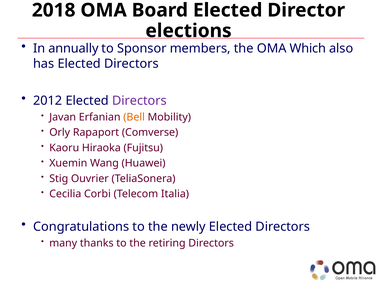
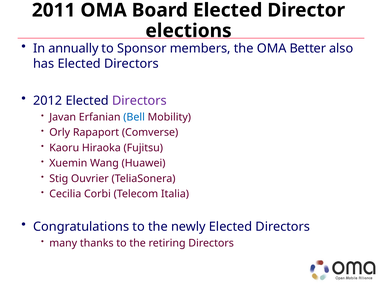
2018: 2018 -> 2011
Which: Which -> Better
Bell colour: orange -> blue
